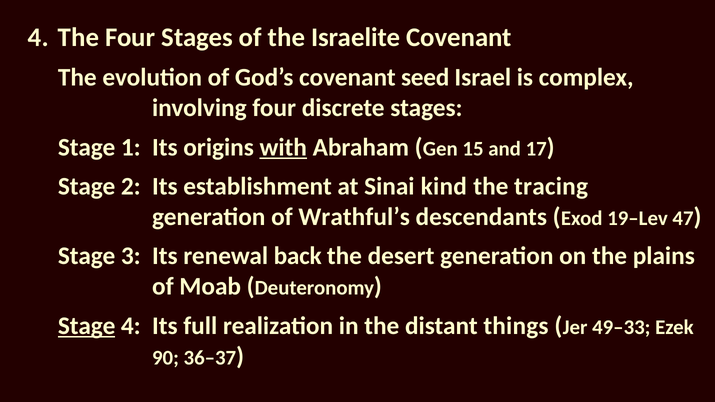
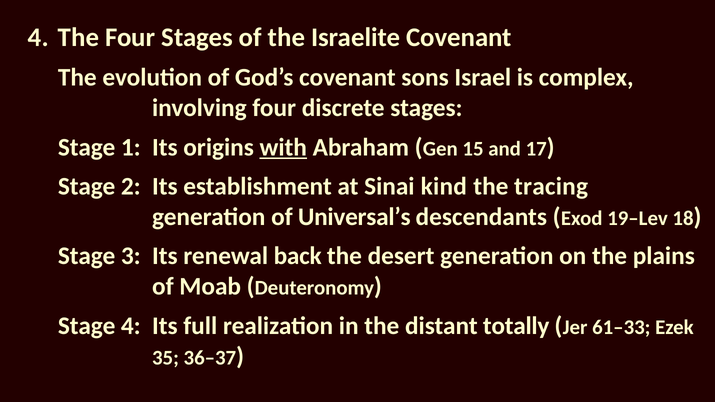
seed: seed -> sons
Wrathful’s: Wrathful’s -> Universal’s
47: 47 -> 18
Stage at (87, 326) underline: present -> none
things: things -> totally
49–33: 49–33 -> 61–33
90: 90 -> 35
